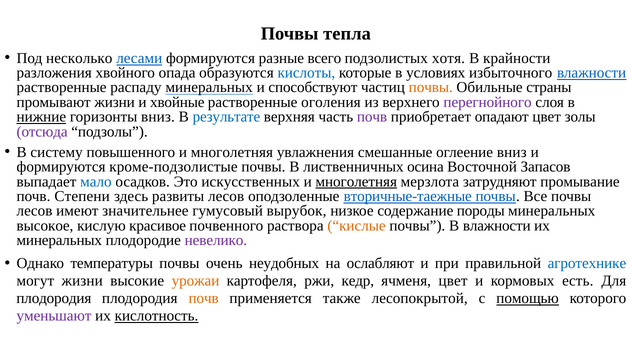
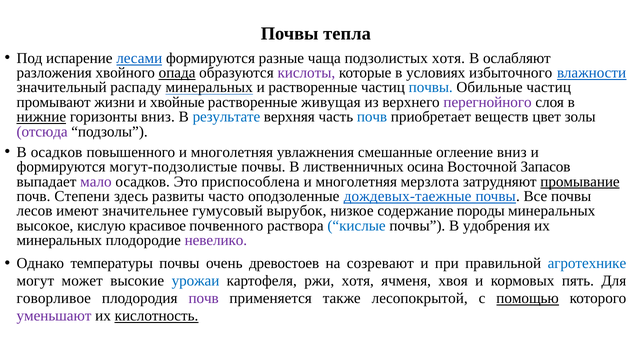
несколько: несколько -> испарение
всего: всего -> чаща
крайности: крайности -> ослабляют
опада underline: none -> present
кислоты colour: blue -> purple
растворенные at (62, 88): растворенные -> значительный
и способствуют: способствуют -> растворенные
почвы at (431, 88) colour: orange -> blue
Обильные страны: страны -> частиц
оголения: оголения -> живущая
почв at (372, 117) colour: purple -> blue
опадают: опадают -> веществ
В систему: систему -> осадков
кроме-подзолистые: кроме-подзолистые -> могут-подзолистые
мало colour: blue -> purple
искусственных: искусственных -> приспособлена
многолетняя at (356, 182) underline: present -> none
промывание underline: none -> present
развиты лесов: лесов -> часто
вторичные-таежные: вторичные-таежные -> дождевых-таежные
кислые colour: orange -> blue
В влажности: влажности -> удобрения
неудобных: неудобных -> древостоев
ослабляют: ослабляют -> созревают
могут жизни: жизни -> может
урожаи colour: orange -> blue
ржи кедр: кедр -> хотя
ячменя цвет: цвет -> хвоя
есть: есть -> пять
плодородия at (54, 299): плодородия -> говорливое
почв at (204, 299) colour: orange -> purple
